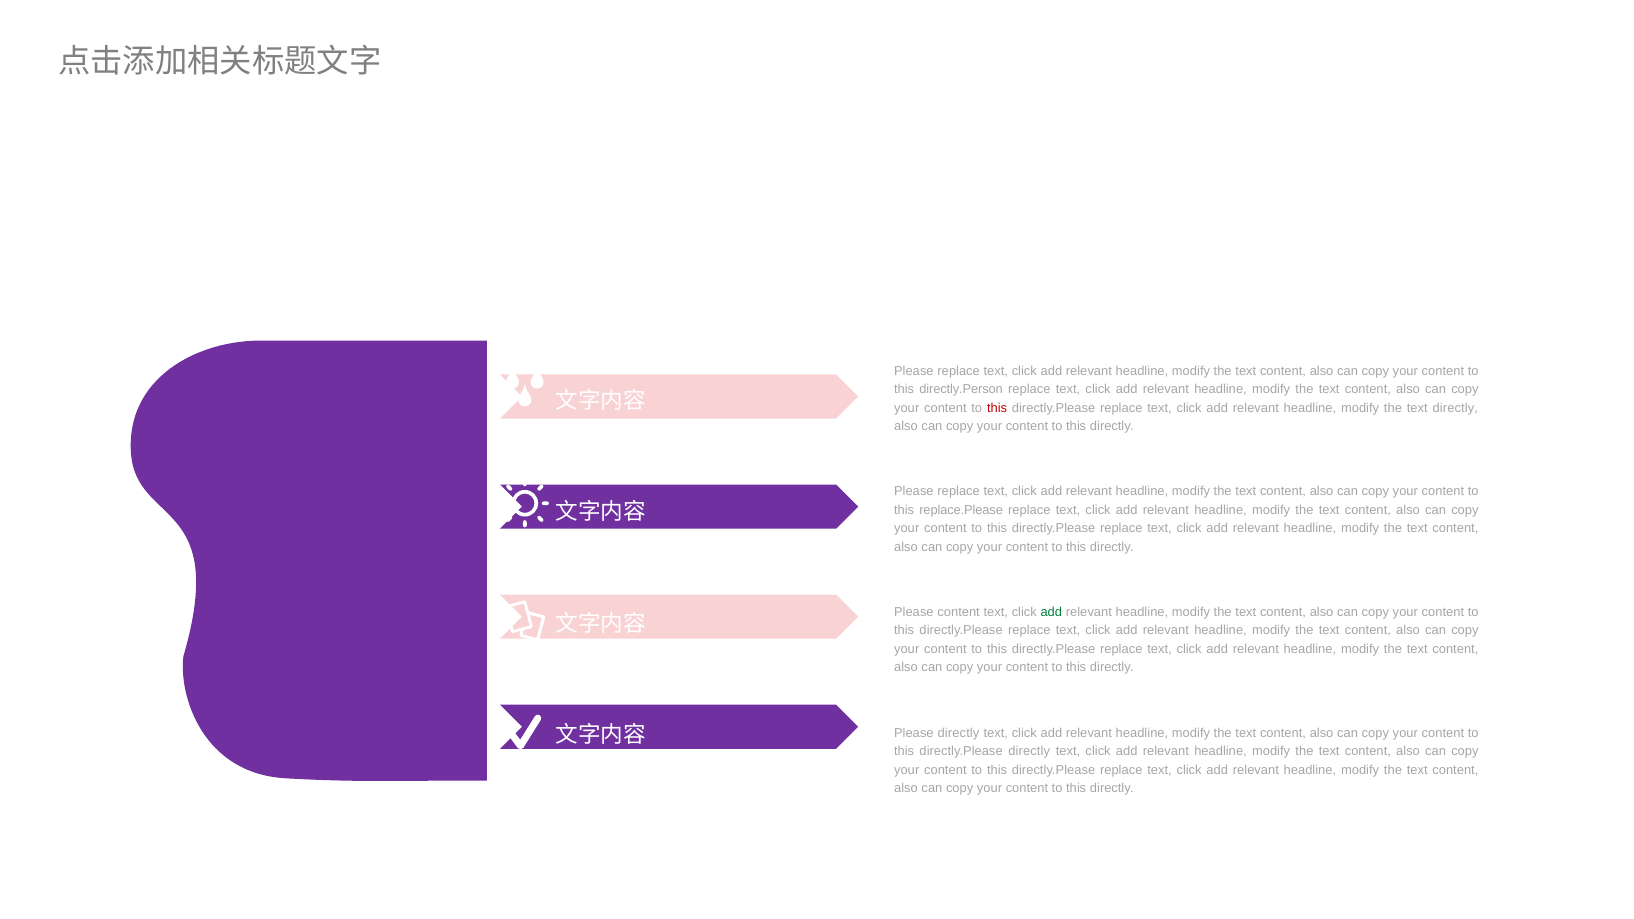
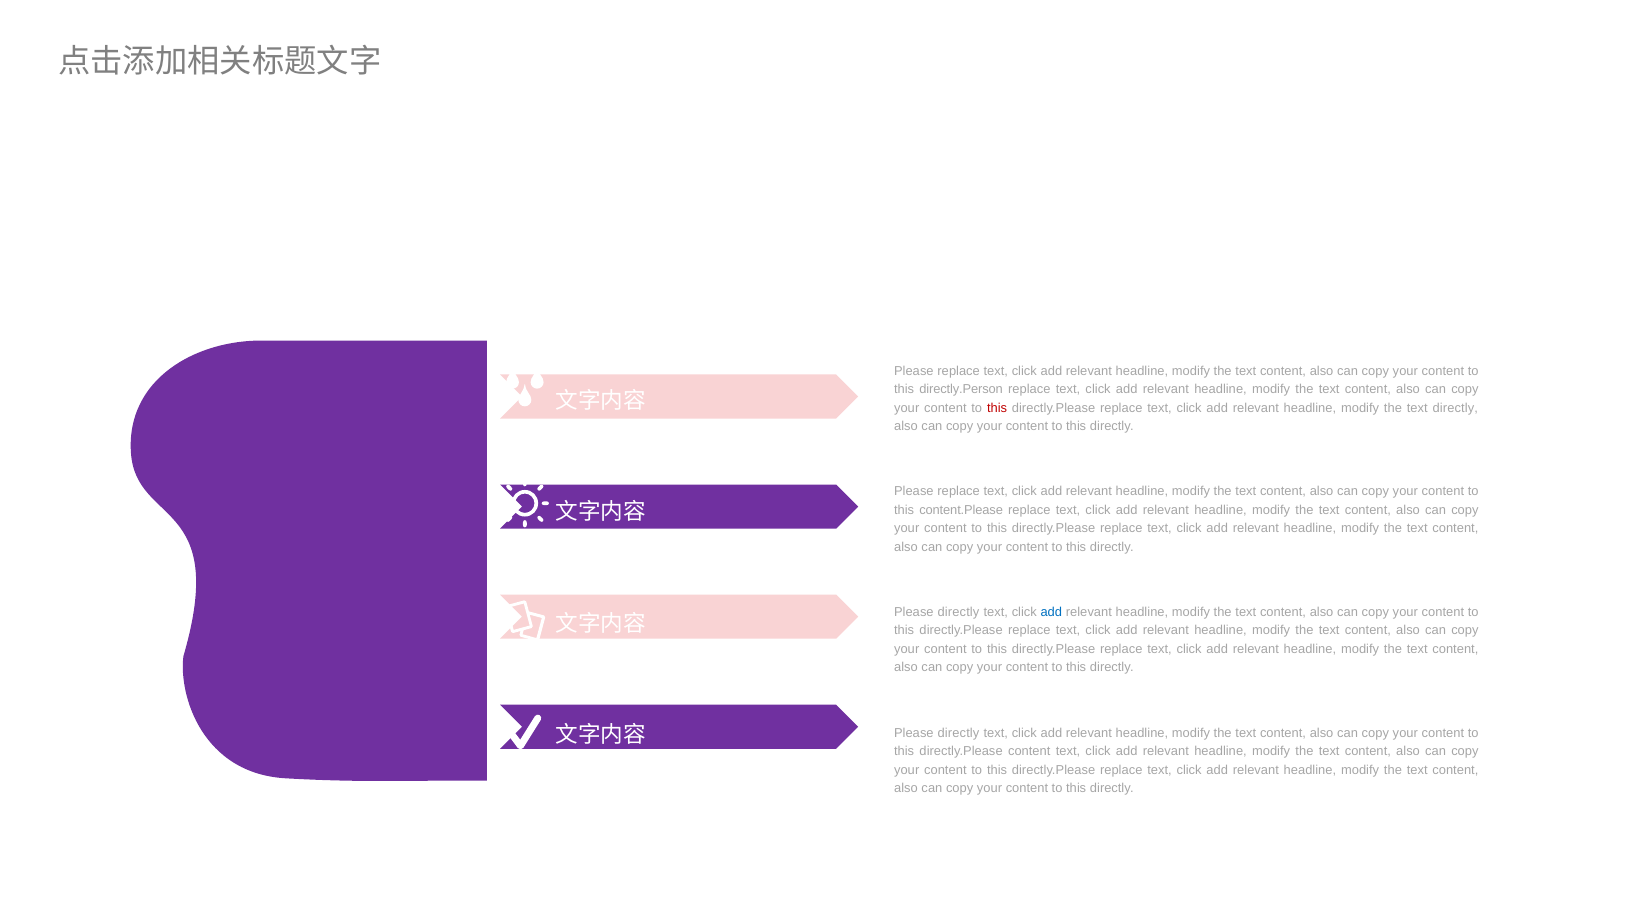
replace.Please: replace.Please -> content.Please
content at (959, 612): content -> directly
add at (1051, 612) colour: green -> blue
directly.Please directly: directly -> content
